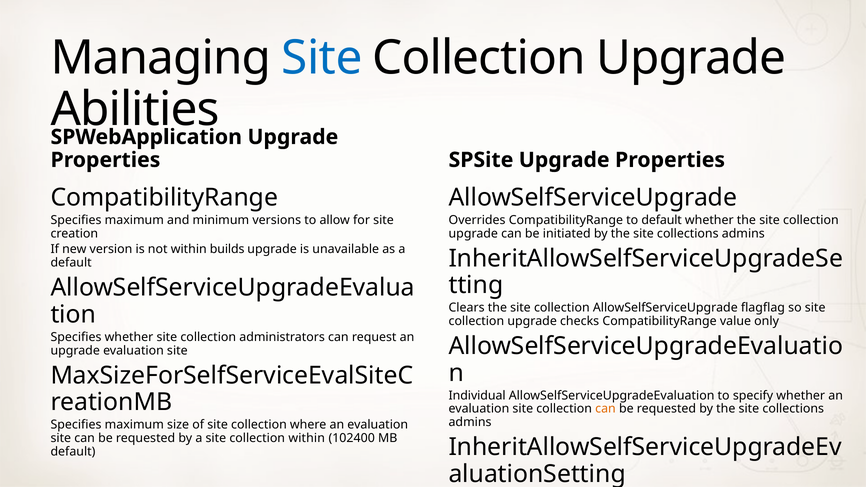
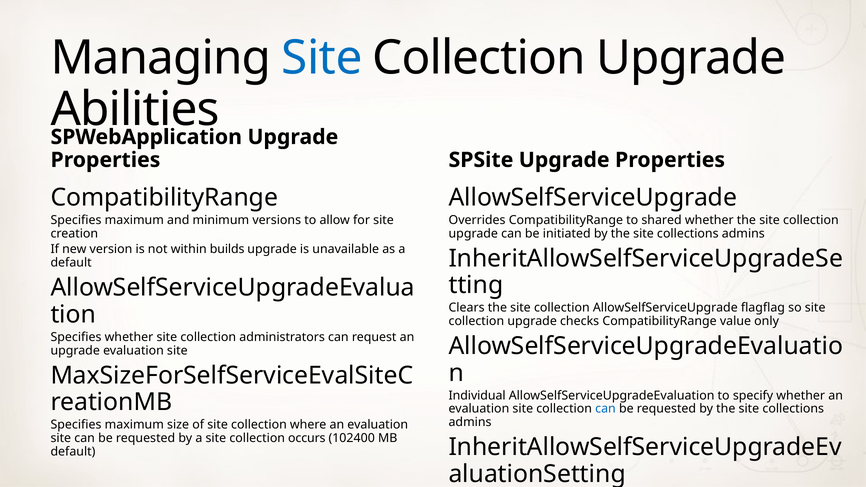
to default: default -> shared
can at (605, 409) colour: orange -> blue
collection within: within -> occurs
